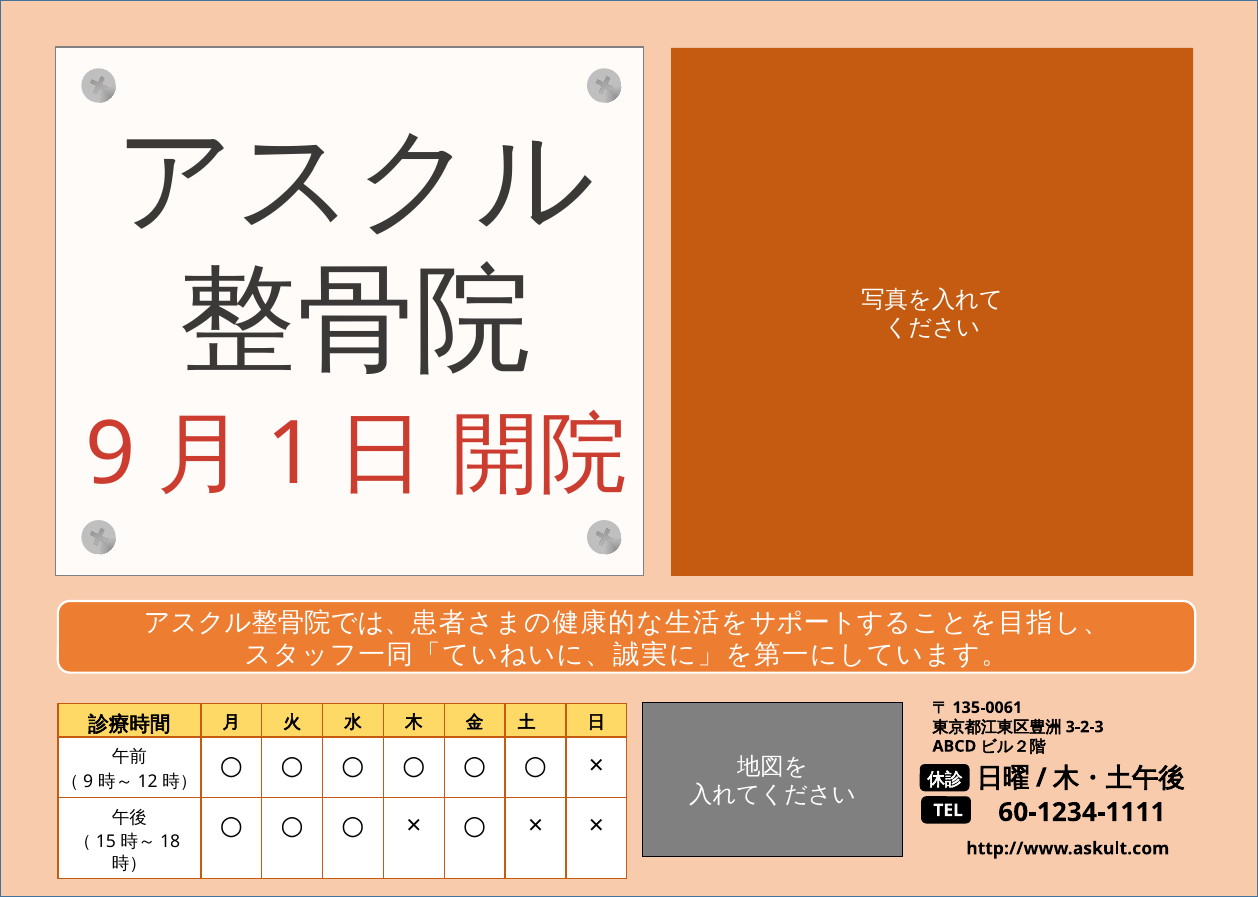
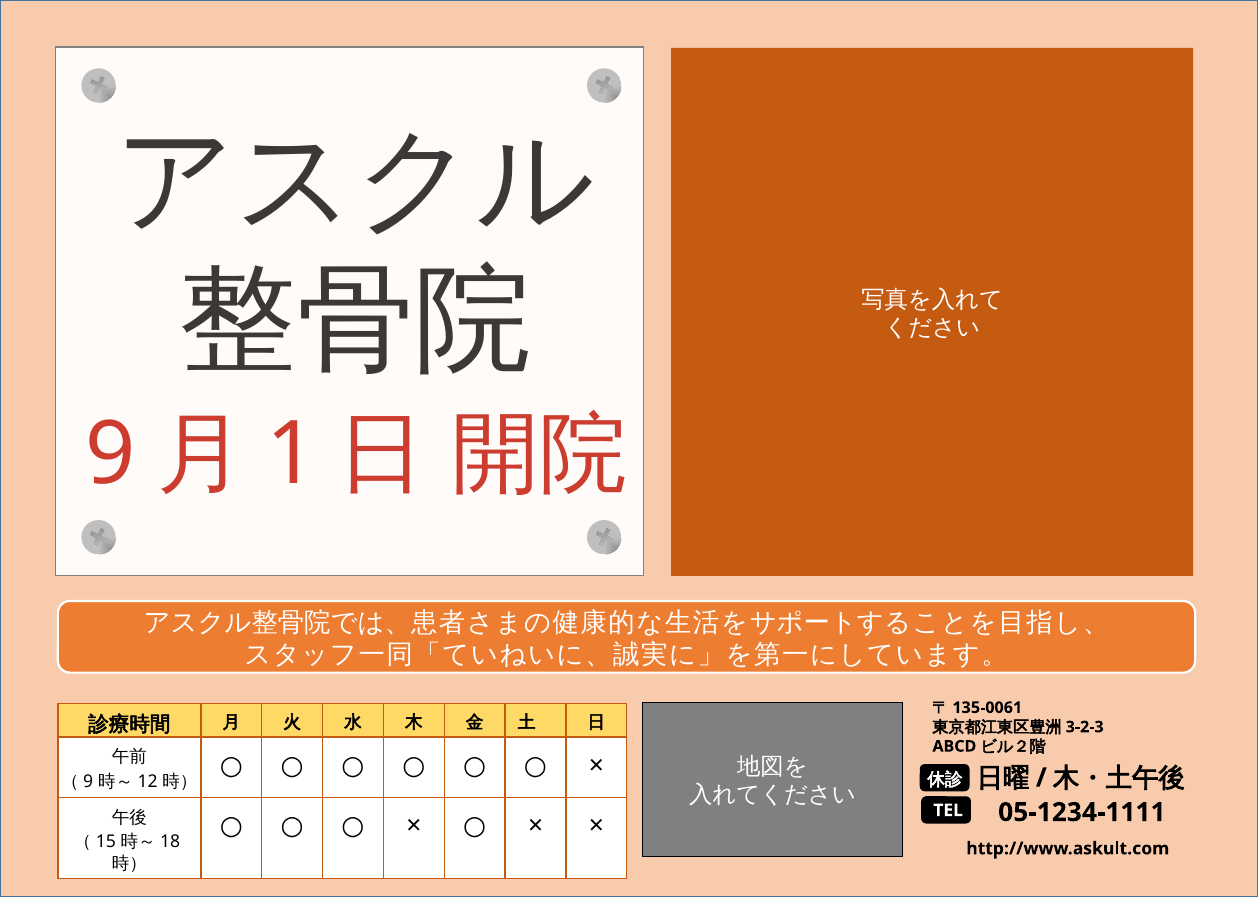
60-1234-1111: 60-1234-1111 -> 05-1234-1111
